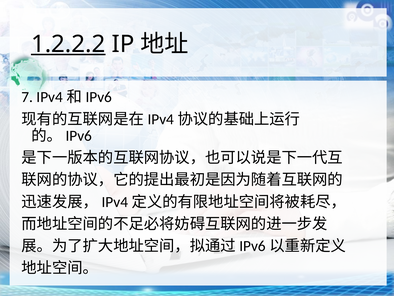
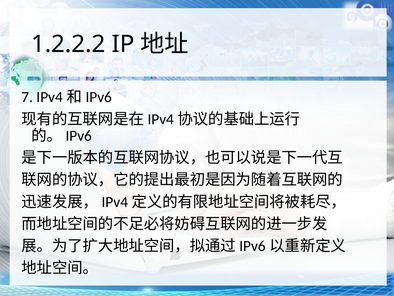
1.2.2.2 underline: present -> none
